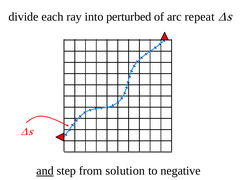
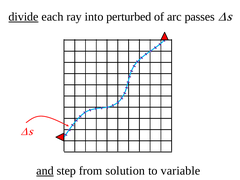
divide underline: none -> present
repeat: repeat -> passes
negative: negative -> variable
